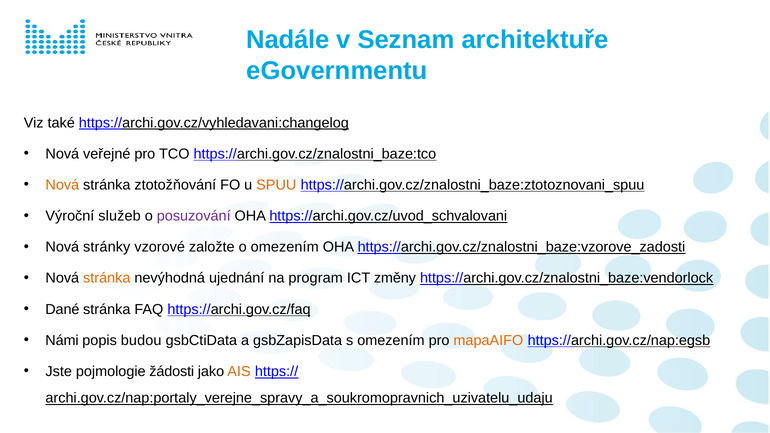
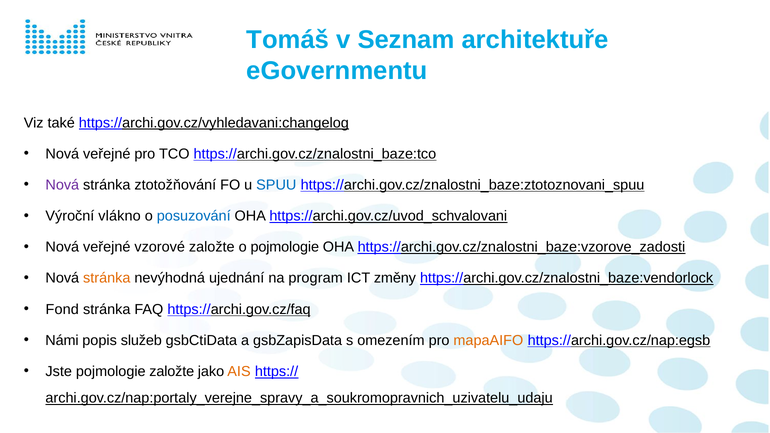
Nadále: Nadále -> Tomáš
Nová at (62, 185) colour: orange -> purple
SPUU colour: orange -> blue
služeb: služeb -> vlákno
posuzování colour: purple -> blue
stránky at (107, 247): stránky -> veřejné
o omezením: omezením -> pojmologie
Dané: Dané -> Fond
budou: budou -> služeb
pojmologie žádosti: žádosti -> založte
